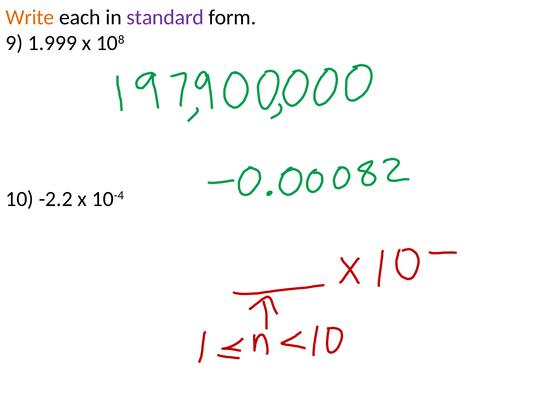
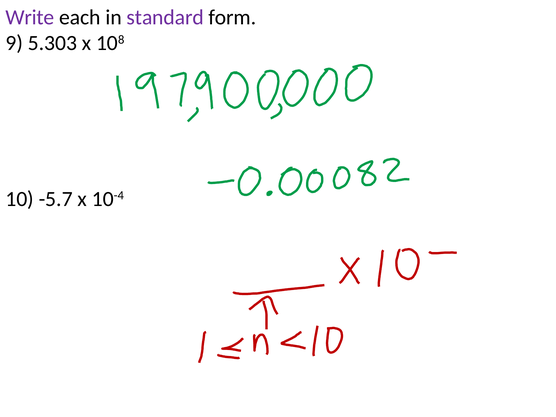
Write colour: orange -> purple
1.999: 1.999 -> 5.303
-2.2: -2.2 -> -5.7
